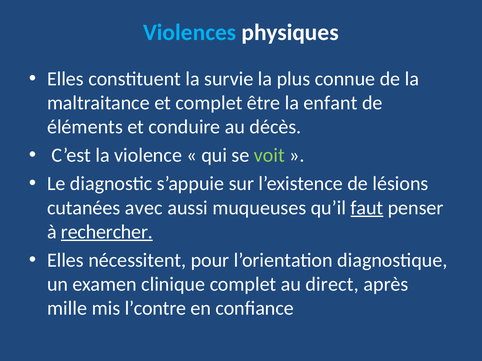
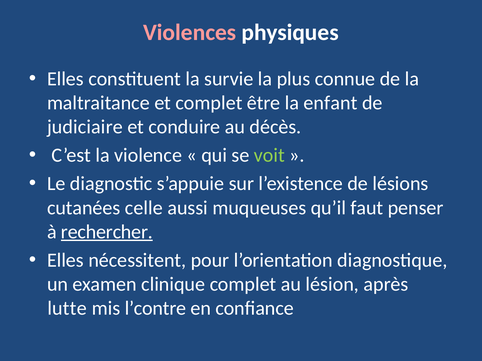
Violences colour: light blue -> pink
éléments: éléments -> judiciaire
avec: avec -> celle
faut underline: present -> none
direct: direct -> lésion
mille: mille -> lutte
